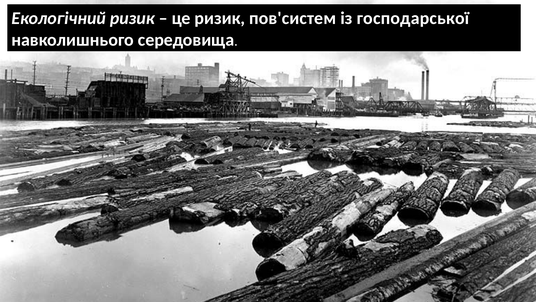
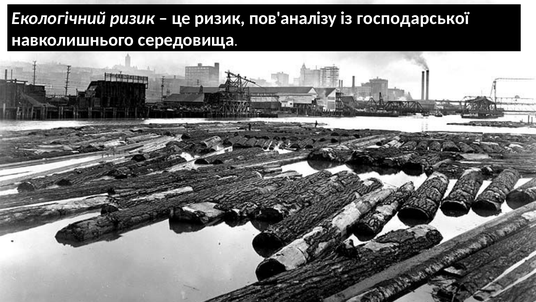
пов'систем: пов'систем -> пов'аналізу
